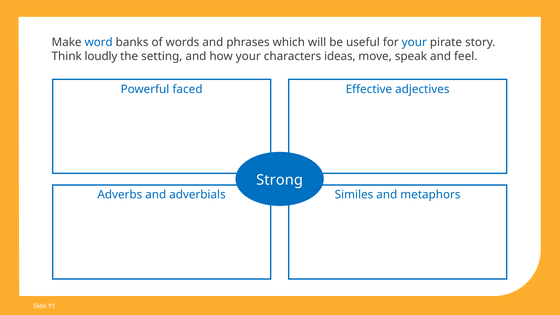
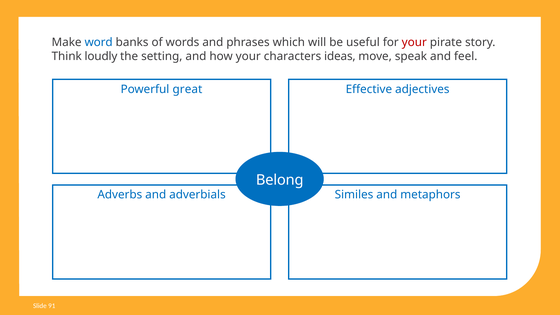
your at (414, 42) colour: blue -> red
faced: faced -> great
Strong: Strong -> Belong
